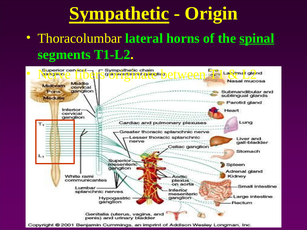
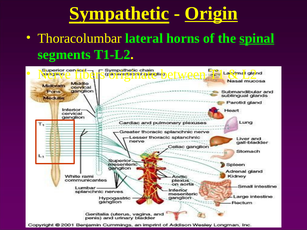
Origin underline: none -> present
